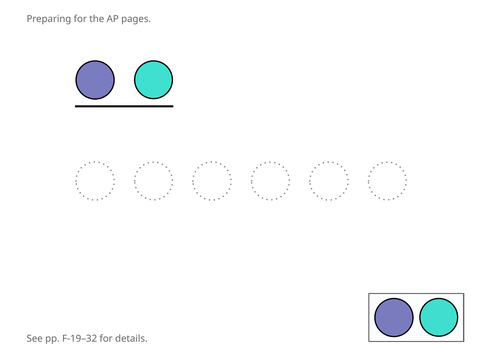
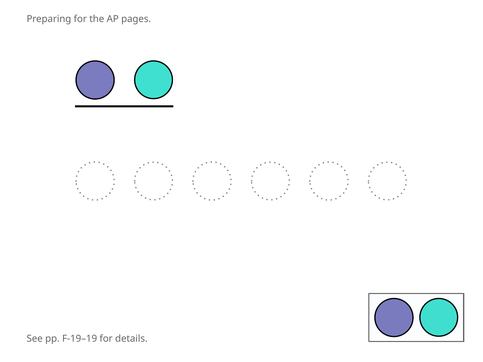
F-19–32: F-19–32 -> F-19–19
